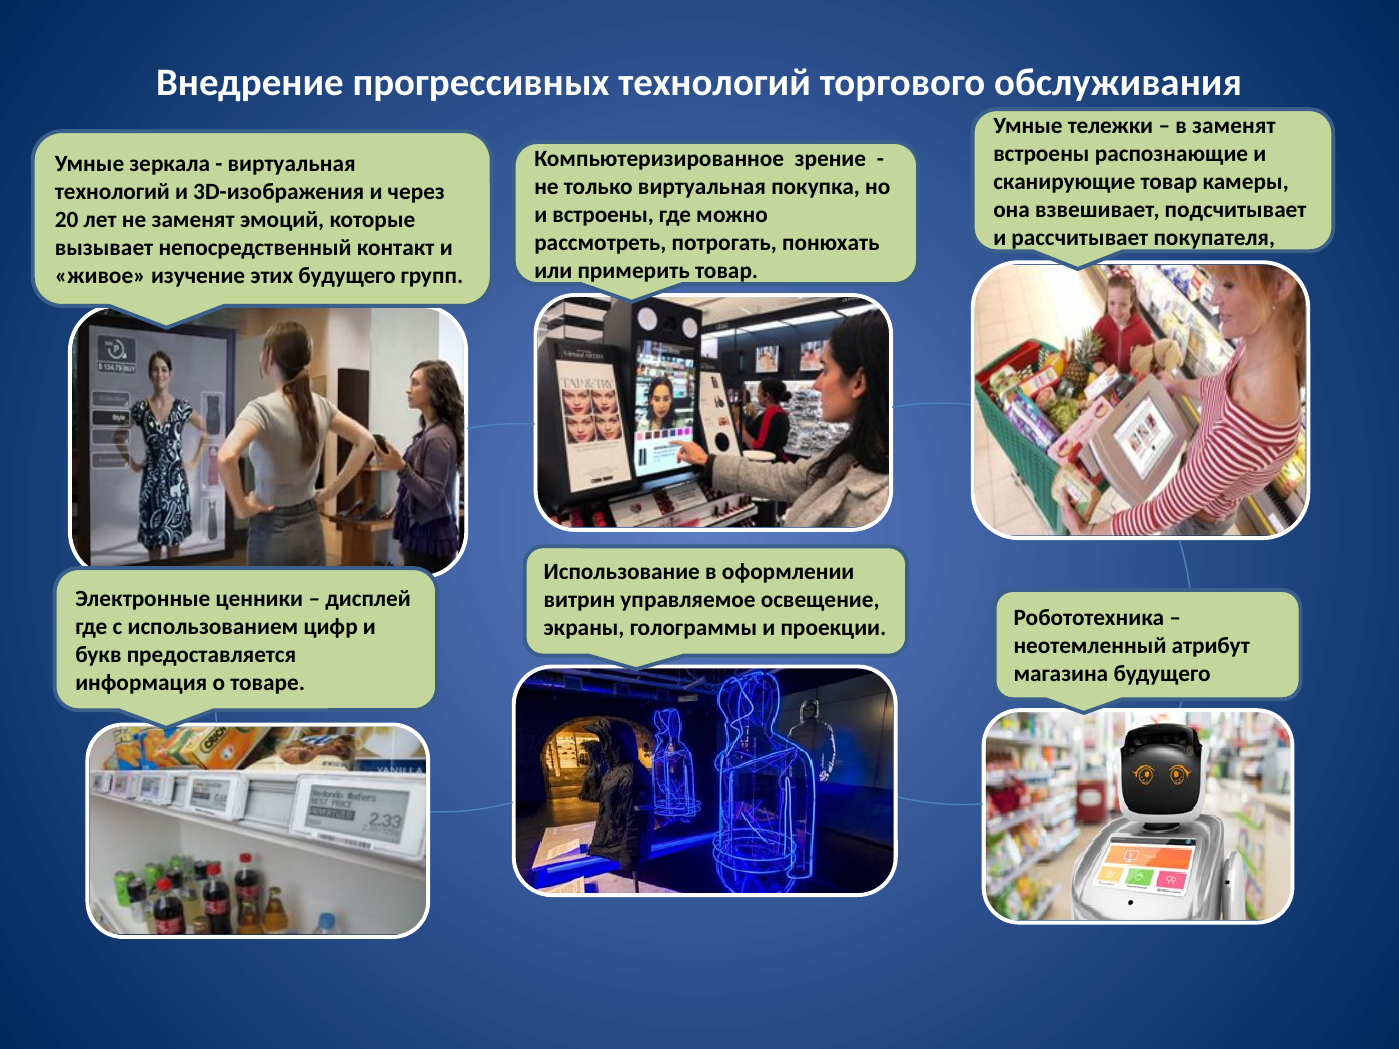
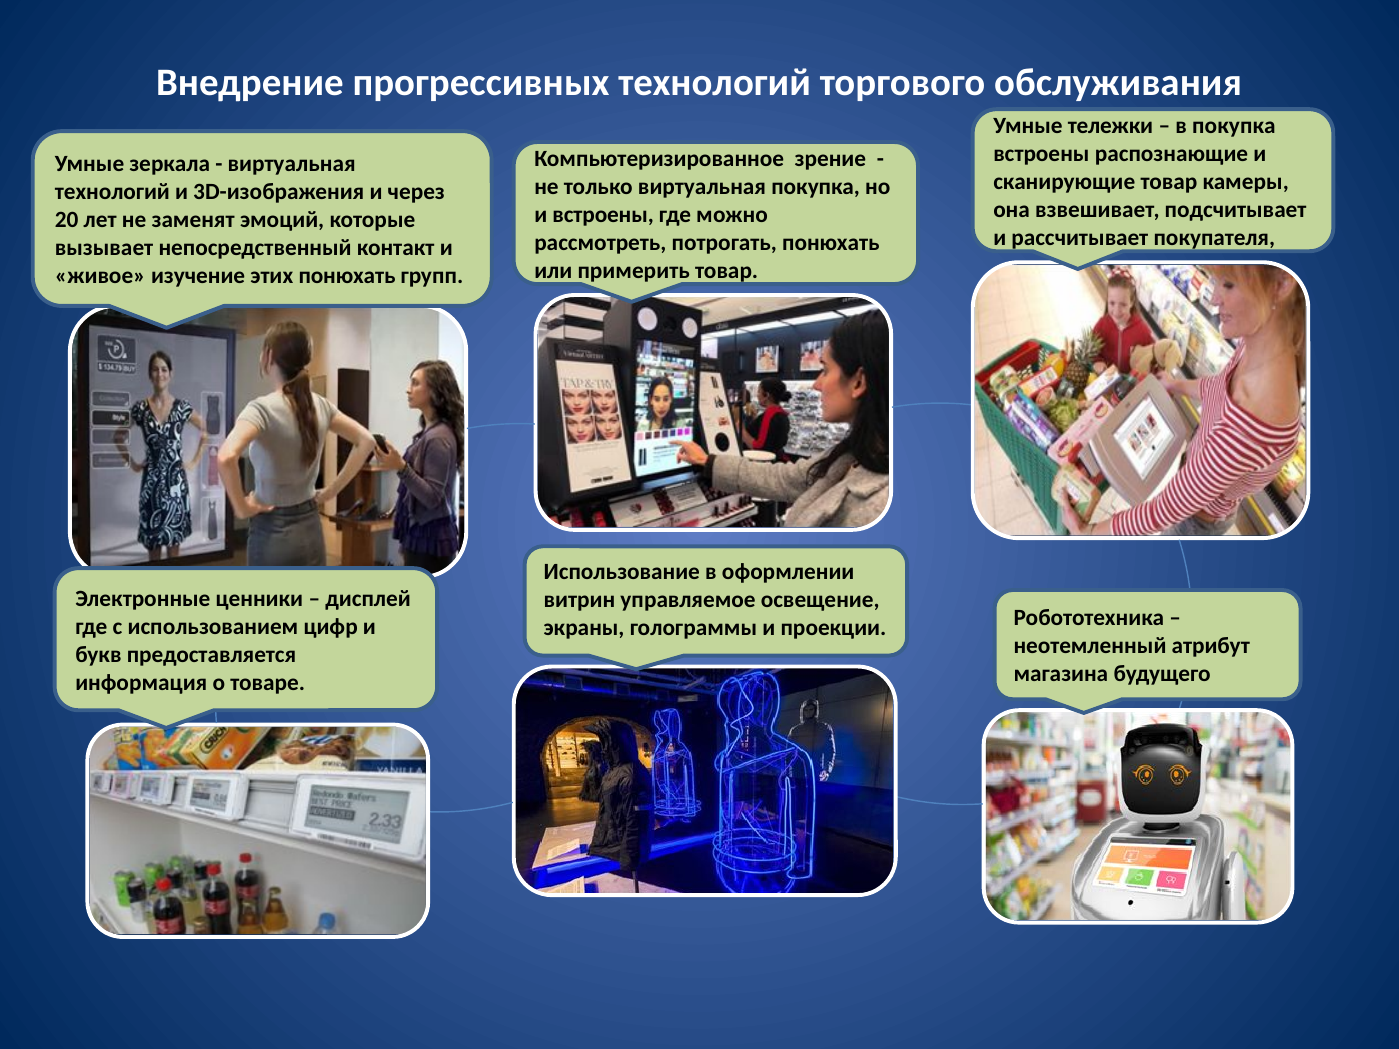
в заменят: заменят -> покупка
этих будущего: будущего -> понюхать
